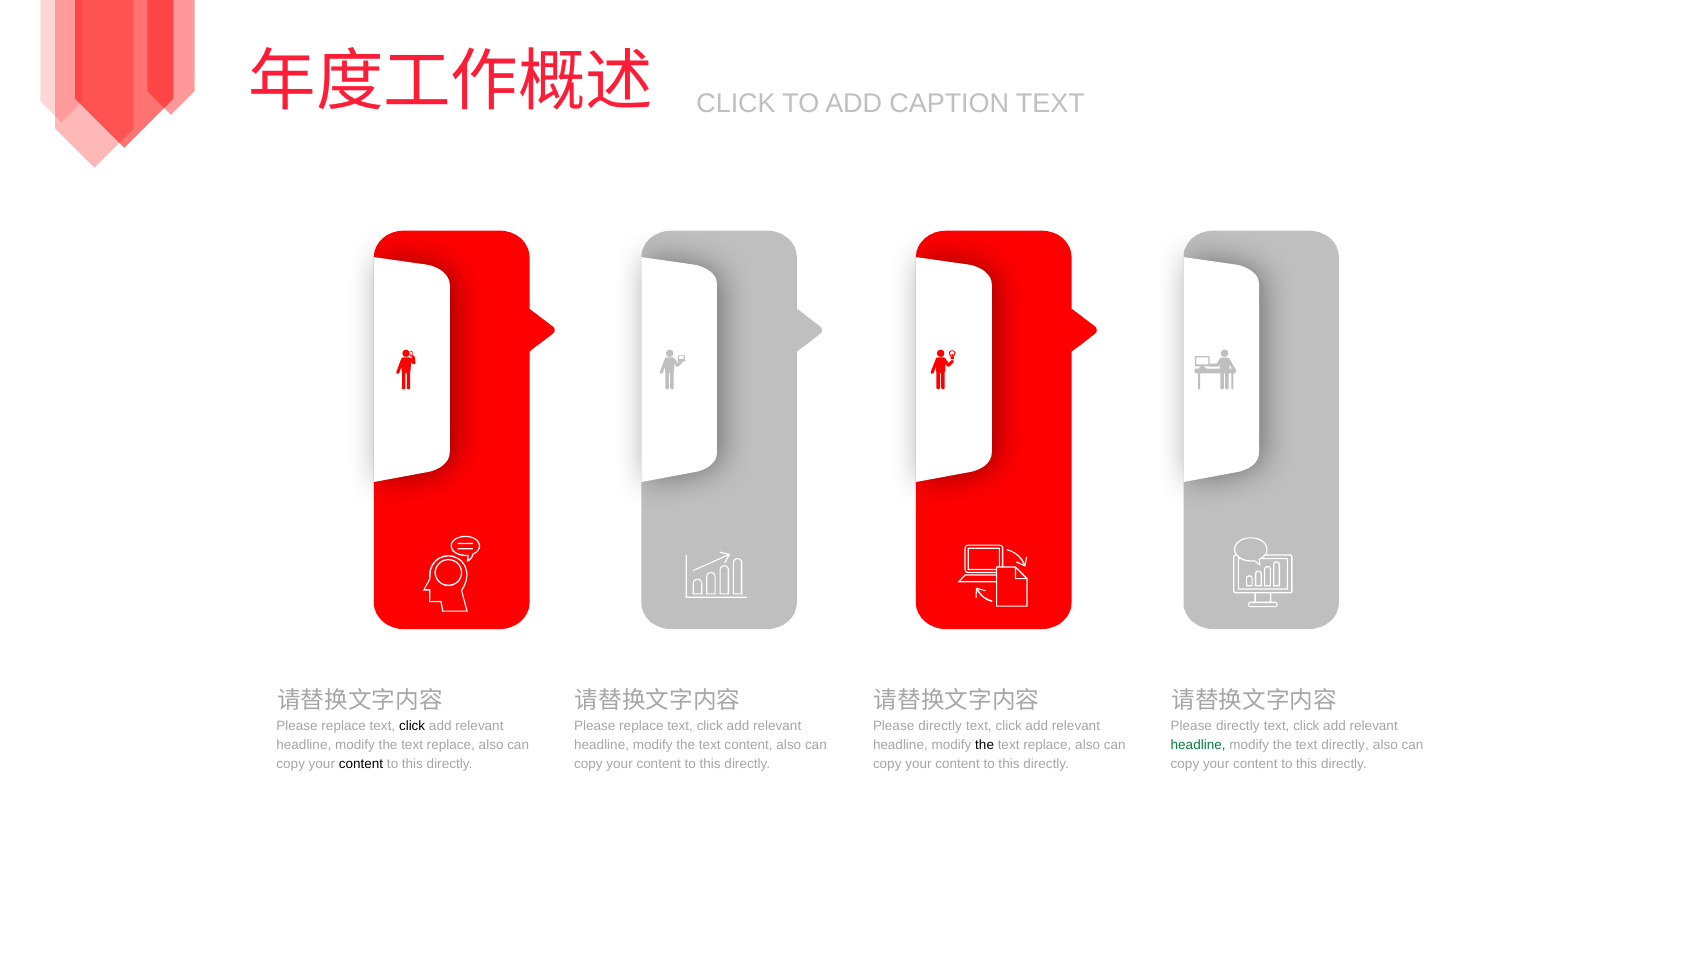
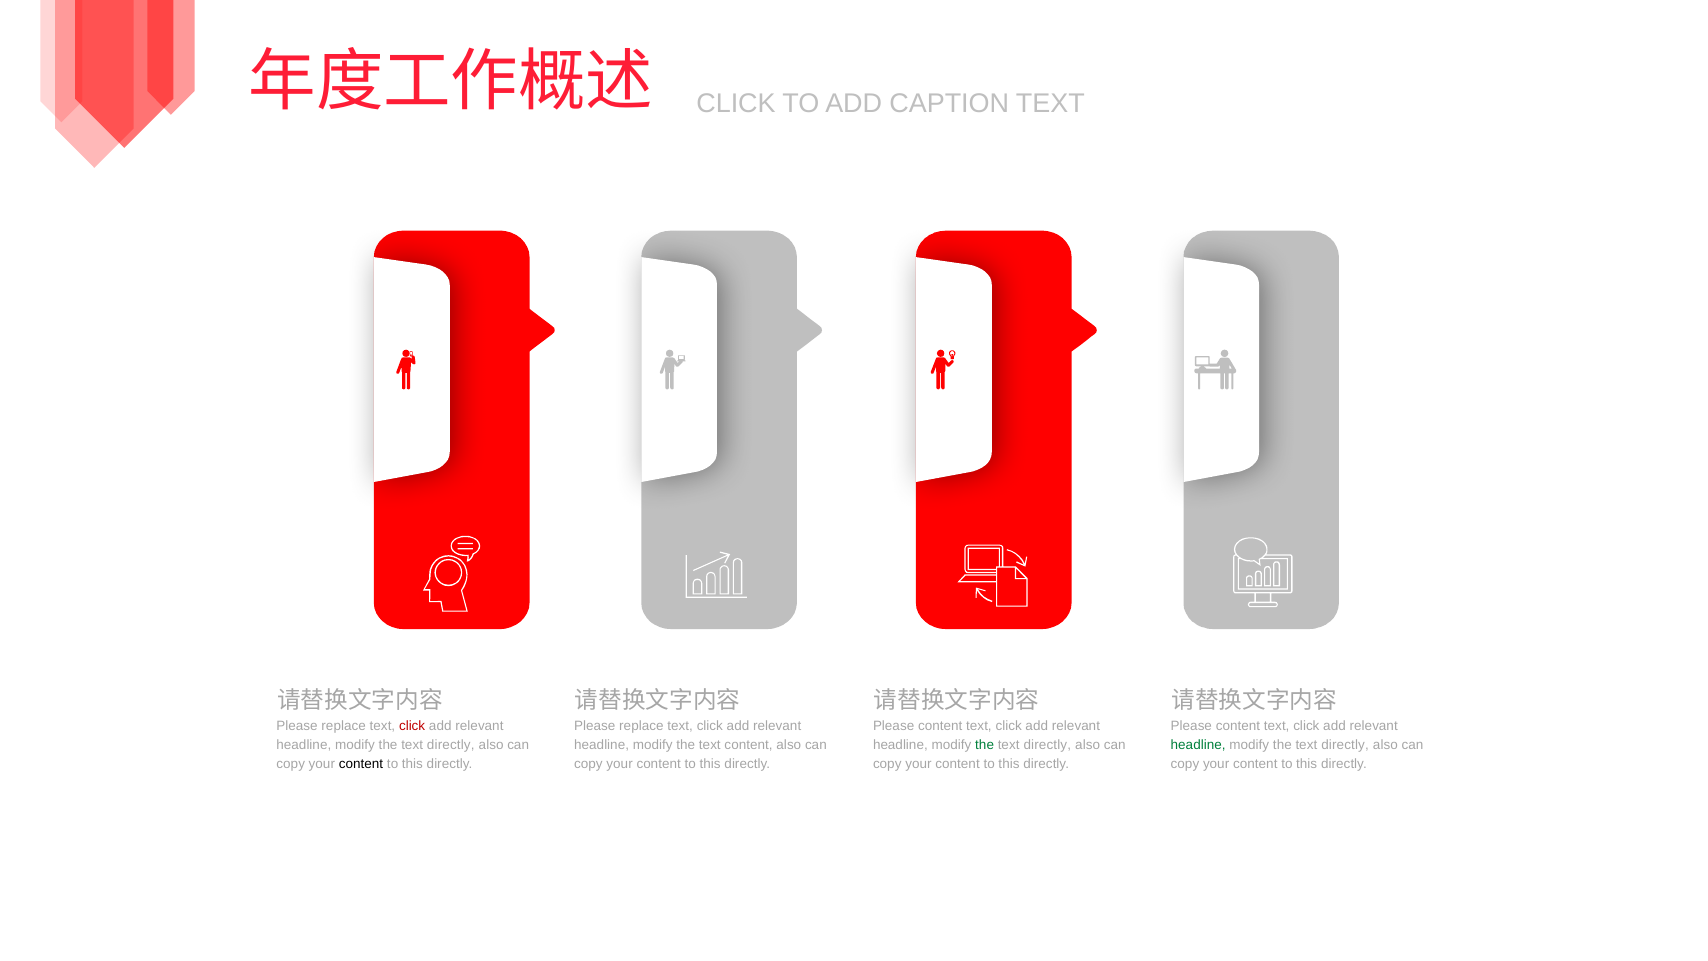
click at (412, 725) colour: black -> red
directly at (940, 725): directly -> content
directly at (1238, 725): directly -> content
replace at (451, 745): replace -> directly
the at (985, 745) colour: black -> green
replace at (1047, 745): replace -> directly
